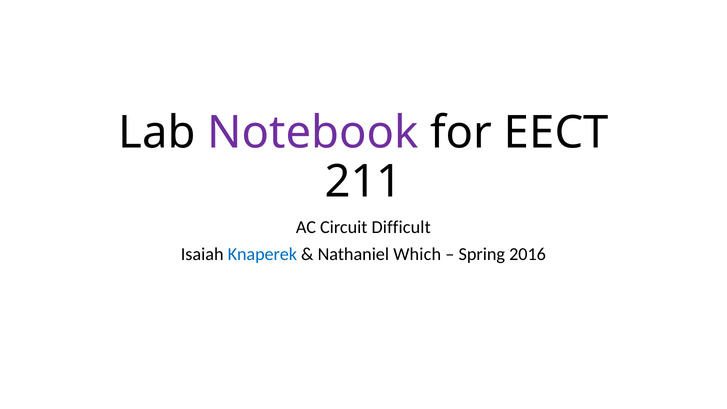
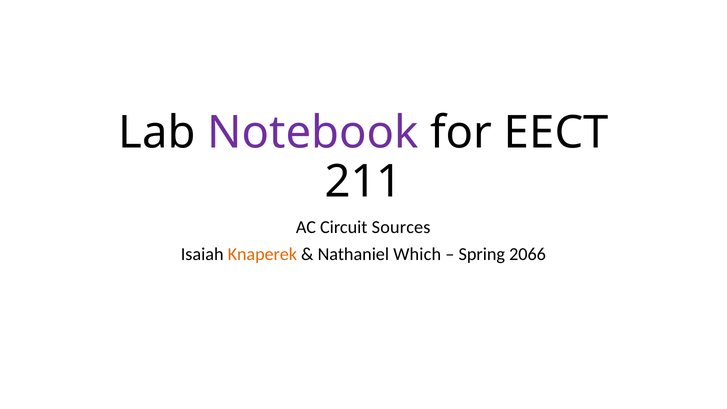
Difficult: Difficult -> Sources
Knaperek colour: blue -> orange
2016: 2016 -> 2066
